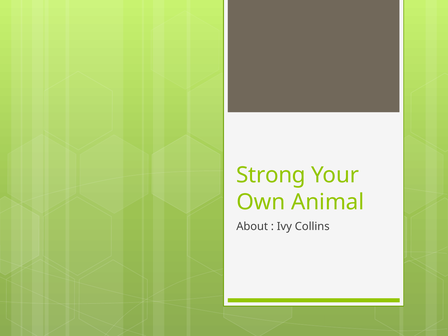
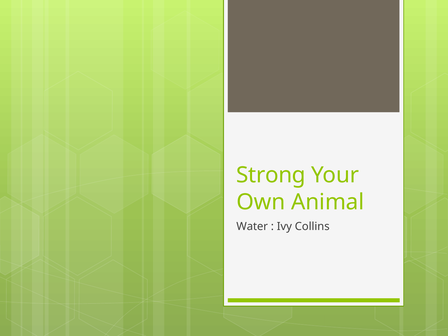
About: About -> Water
